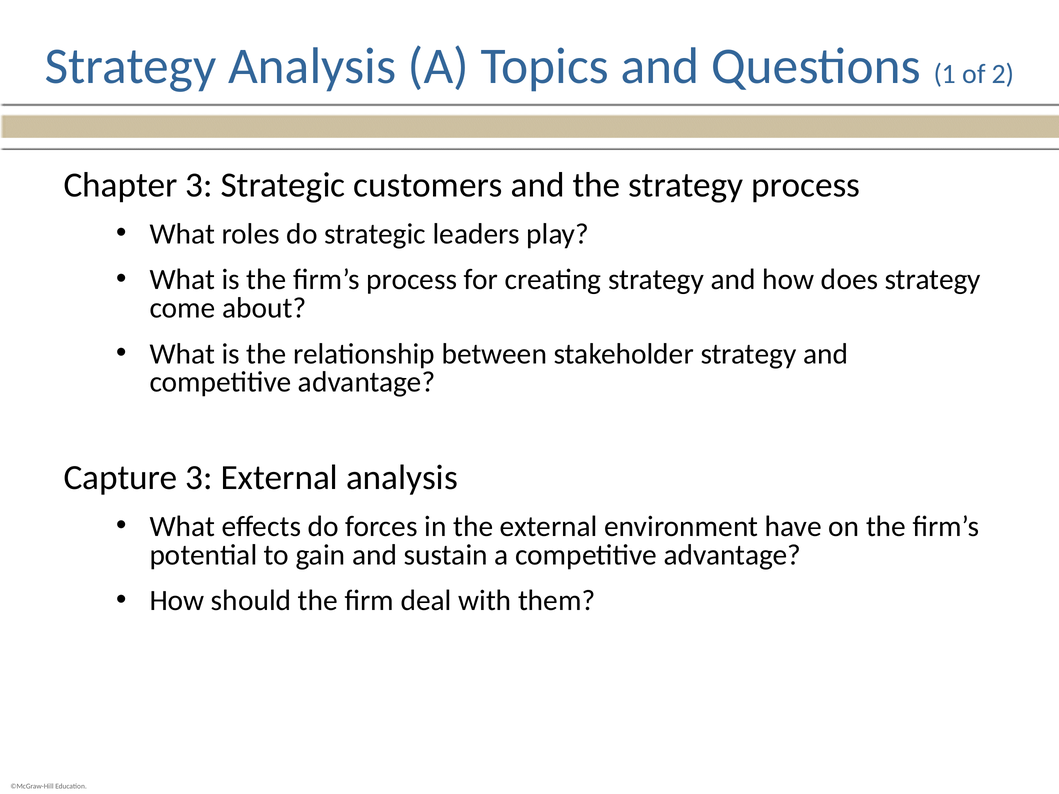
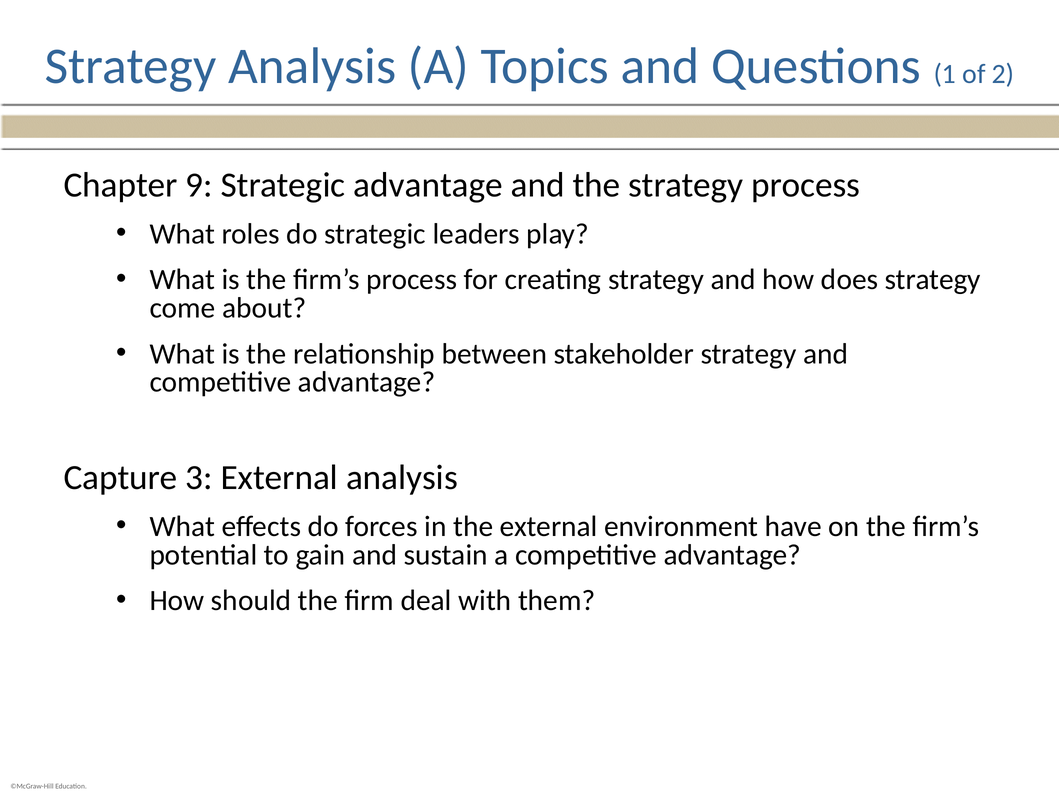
Chapter 3: 3 -> 9
Strategic customers: customers -> advantage
